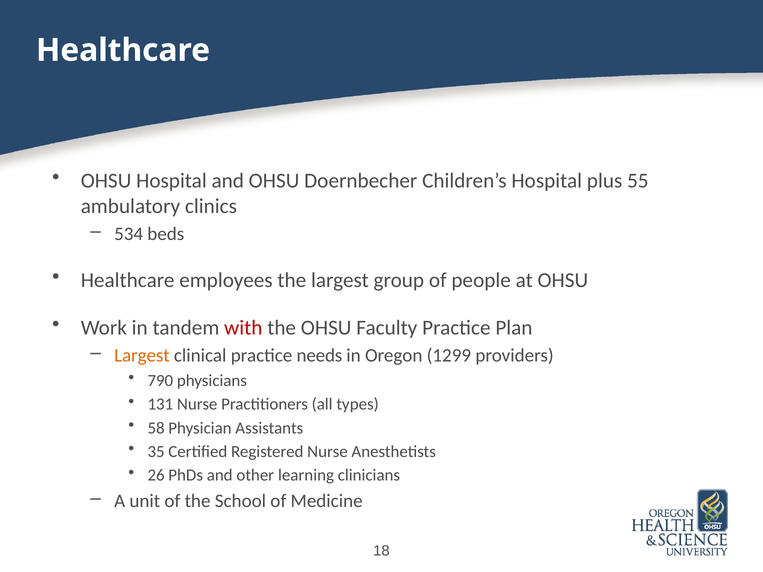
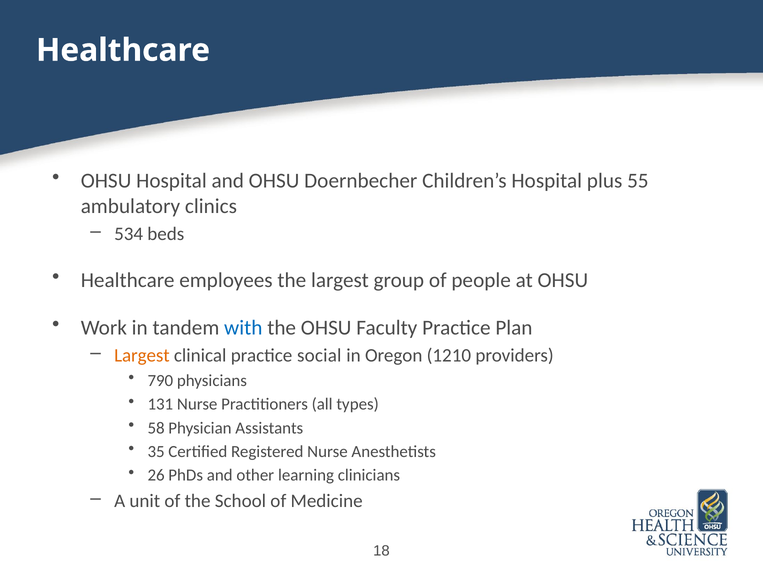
with colour: red -> blue
needs: needs -> social
1299: 1299 -> 1210
